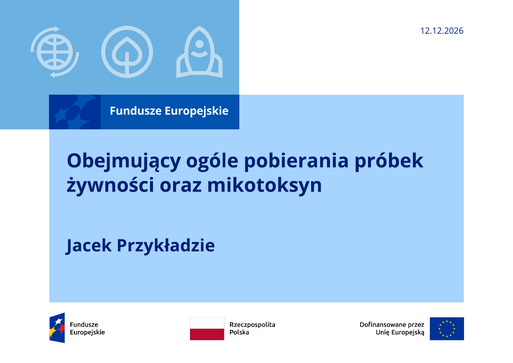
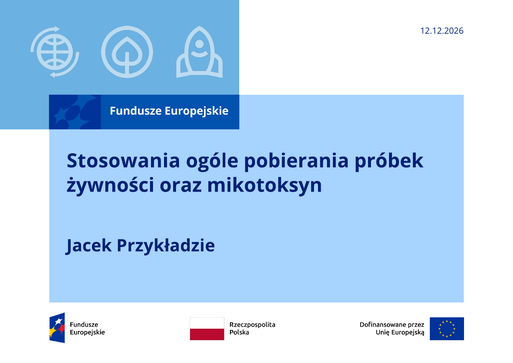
Obejmujący: Obejmujący -> Stosowania
